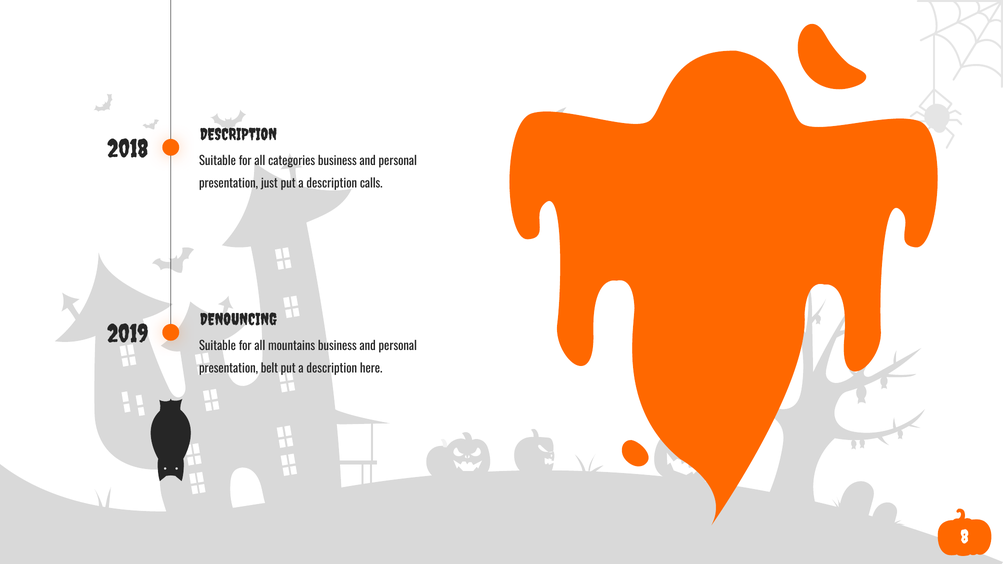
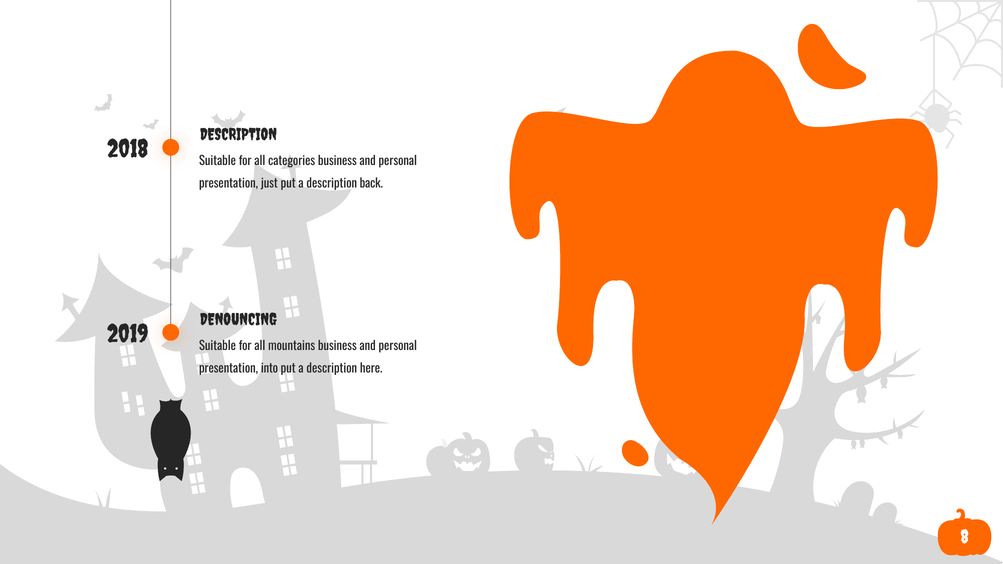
calls: calls -> back
belt: belt -> into
